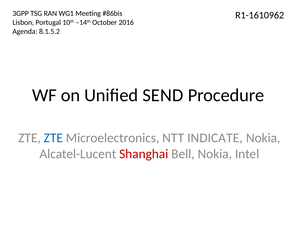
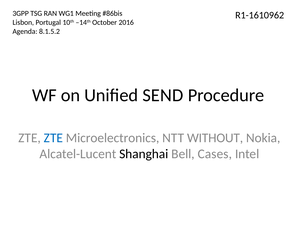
INDICATE: INDICATE -> WITHOUT
Shanghai colour: red -> black
Bell Nokia: Nokia -> Cases
